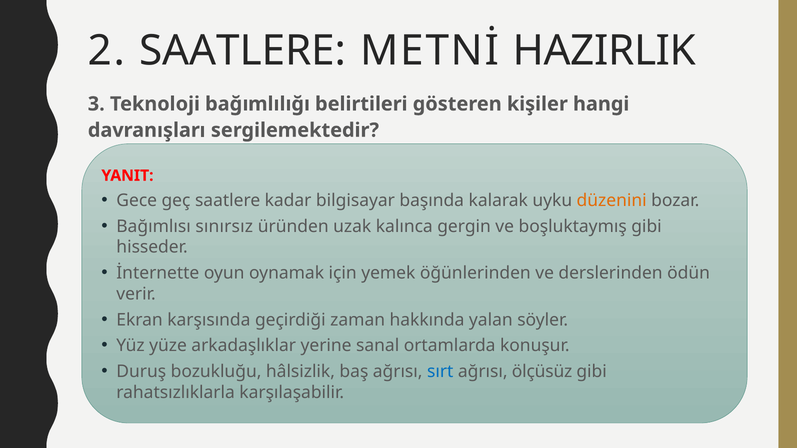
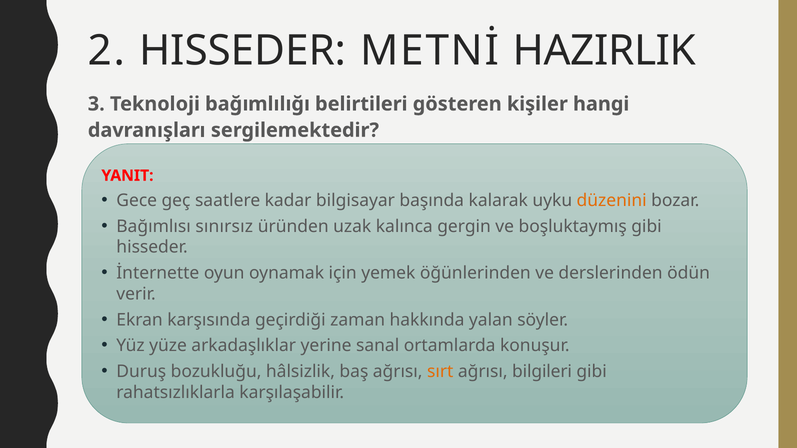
2 SAATLERE: SAATLERE -> HISSEDER
sırt colour: blue -> orange
ölçüsüz: ölçüsüz -> bilgileri
